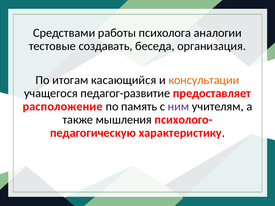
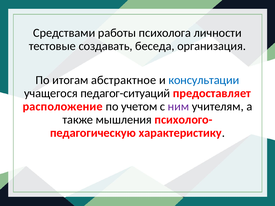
аналогии: аналогии -> личности
касающийся: касающийся -> абстрактное
консультации colour: orange -> blue
педагог-развитие: педагог-развитие -> педагог-ситуаций
память: память -> учетом
